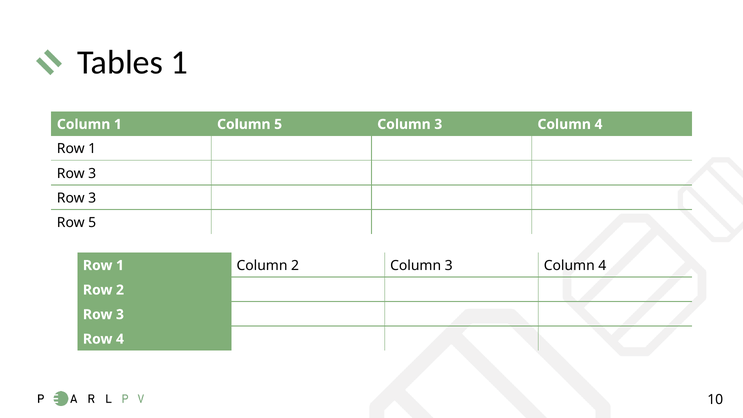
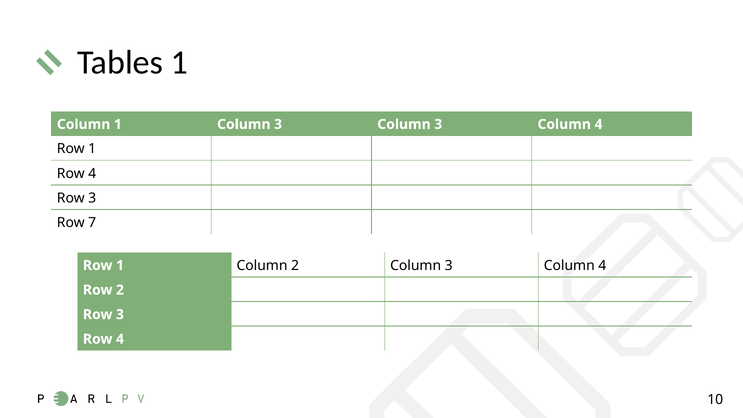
1 Column 5: 5 -> 3
3 at (92, 173): 3 -> 4
Row 5: 5 -> 7
